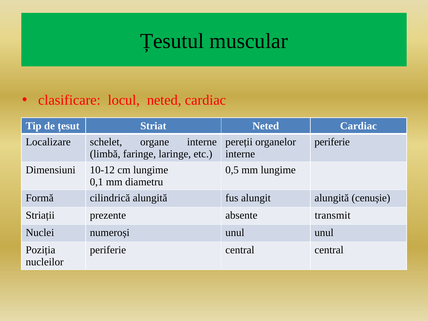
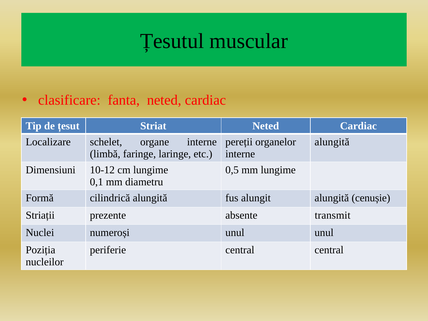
locul: locul -> fanta
periferie at (332, 142): periferie -> alungită
